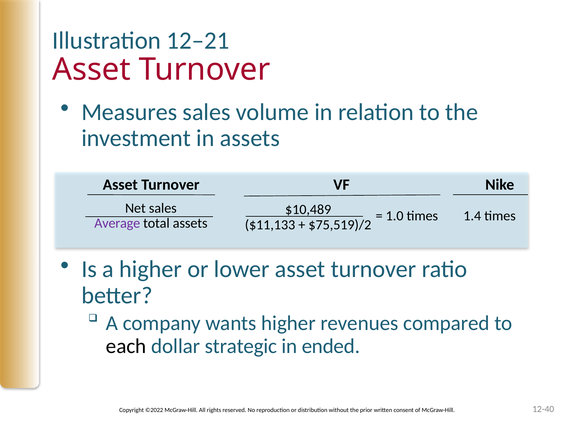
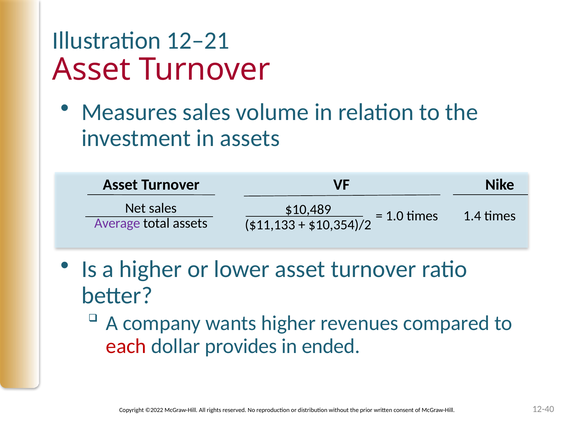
$75,519)/2: $75,519)/2 -> $10,354)/2
each colour: black -> red
strategic: strategic -> provides
